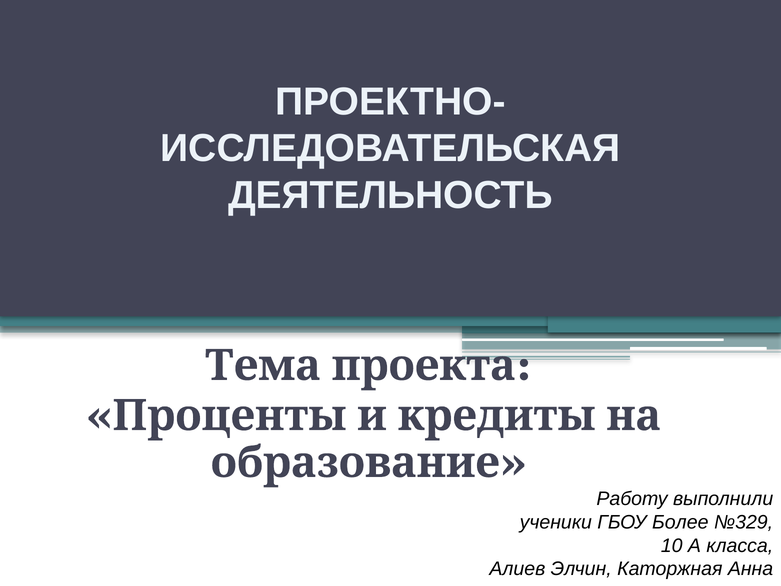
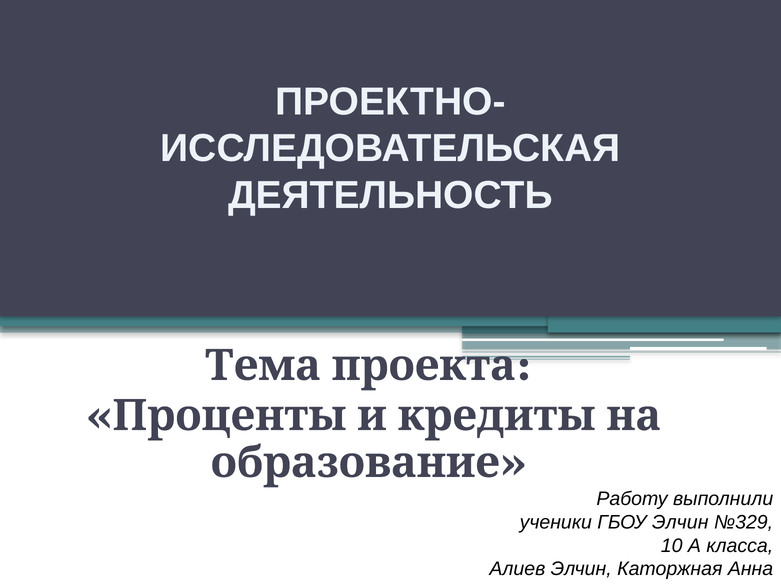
ГБОУ Более: Более -> Элчин
